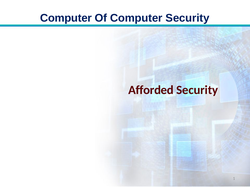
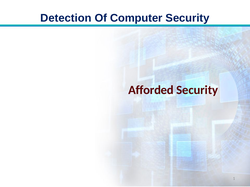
Computer at (66, 18): Computer -> Detection
